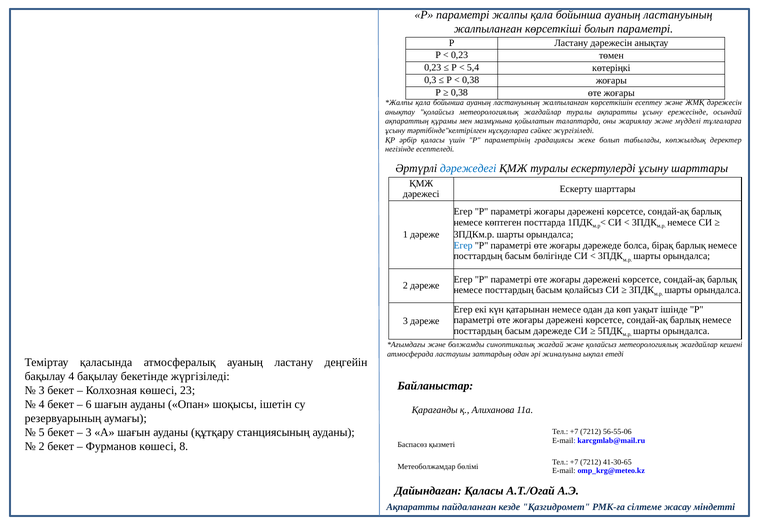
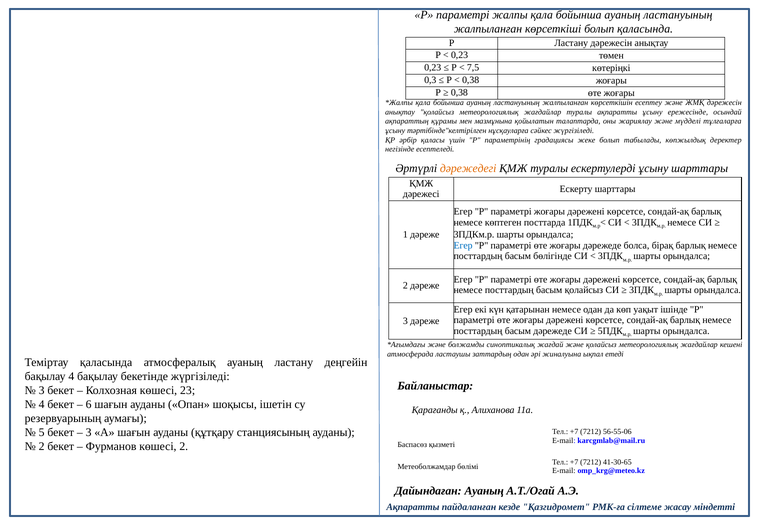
болып параметрі: параметрі -> қаласында
5,4: 5,4 -> 7,5
дәрежедегі colour: blue -> orange
көшесі 8: 8 -> 2
Дайындаған Қаласы: Қаласы -> Ауаның
